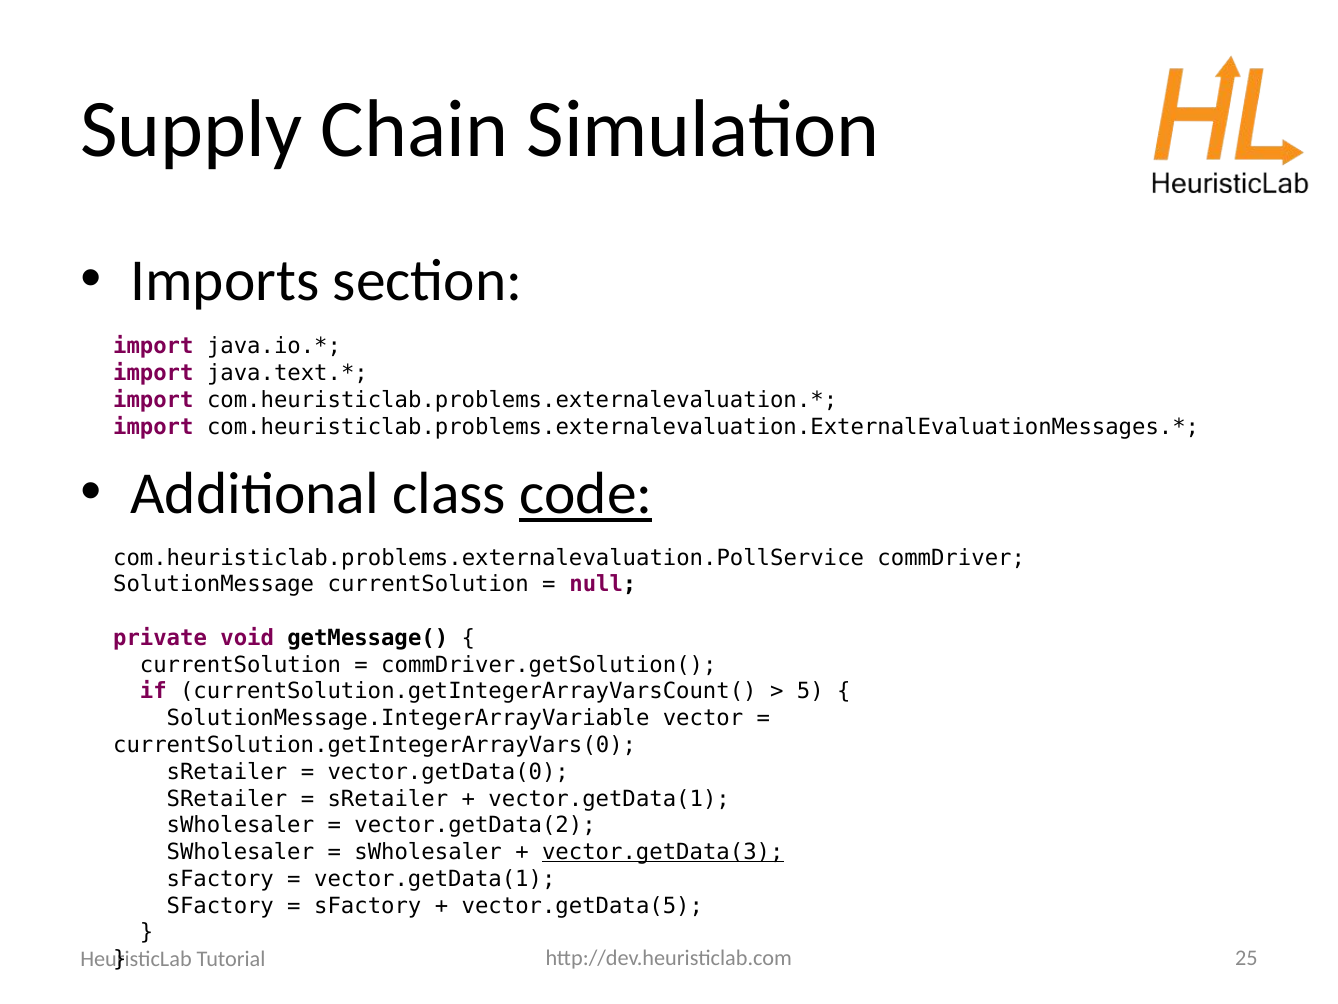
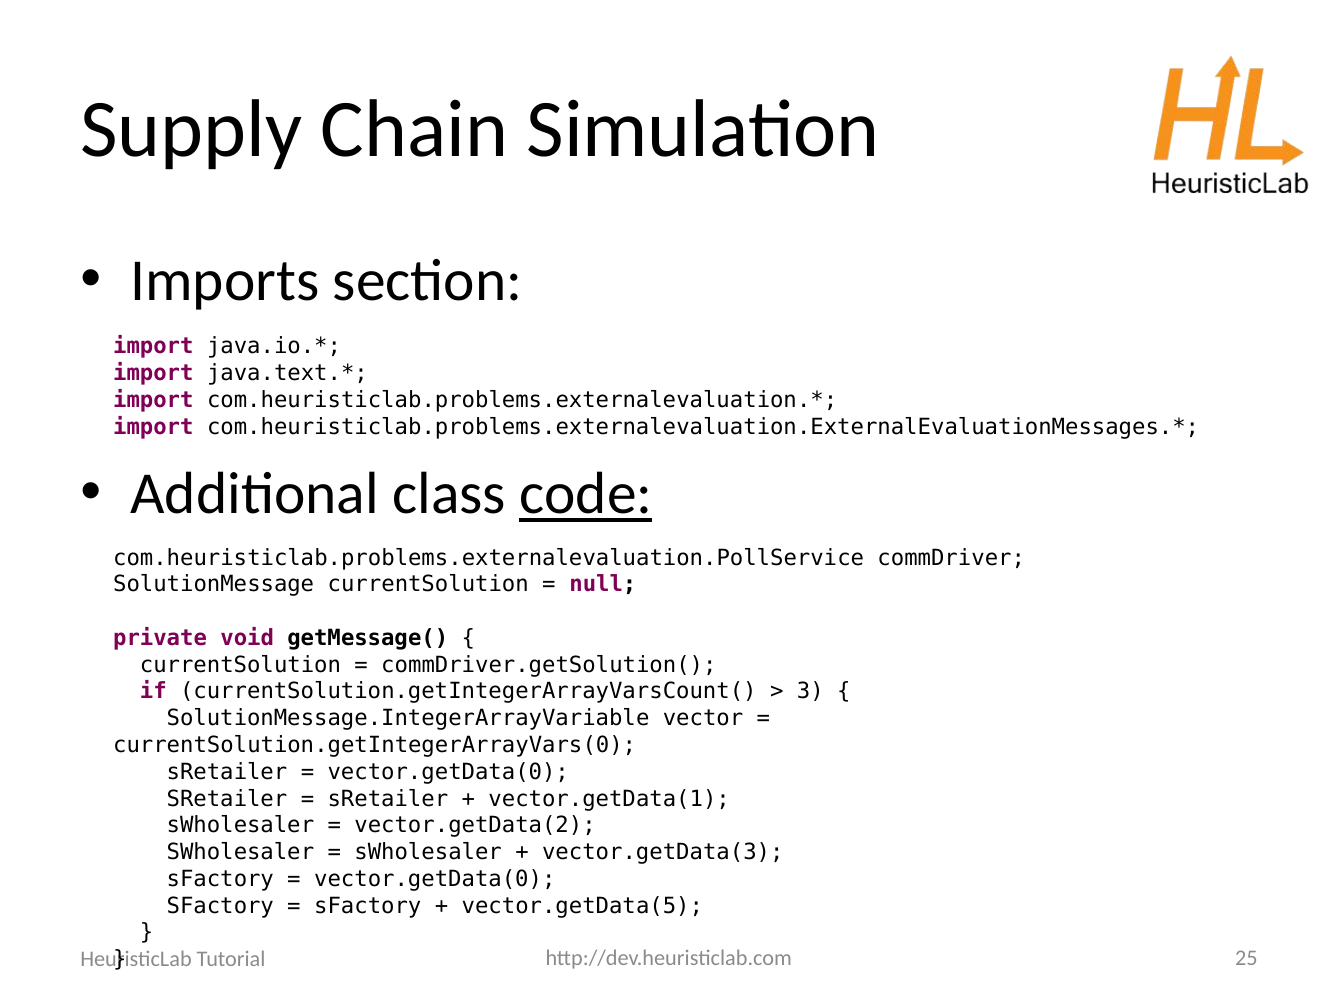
5: 5 -> 3
vector.getData(3 underline: present -> none
vector.getData(1 at (435, 879): vector.getData(1 -> vector.getData(0
